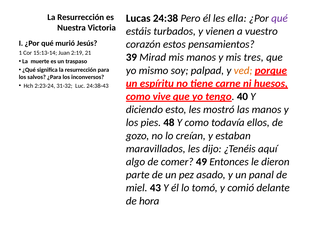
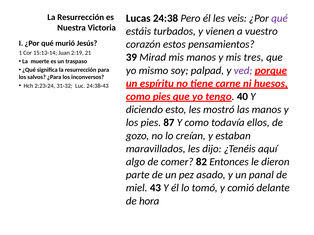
ella: ella -> veis
ved colour: orange -> purple
como vive: vive -> pies
48: 48 -> 87
49: 49 -> 82
